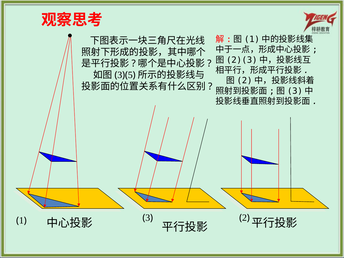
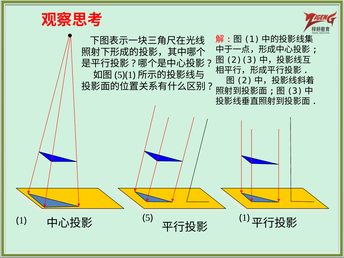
3 at (120, 75): 3 -> 5
5 at (130, 75): 5 -> 1
3 at (148, 218): 3 -> 5
2 at (245, 218): 2 -> 1
